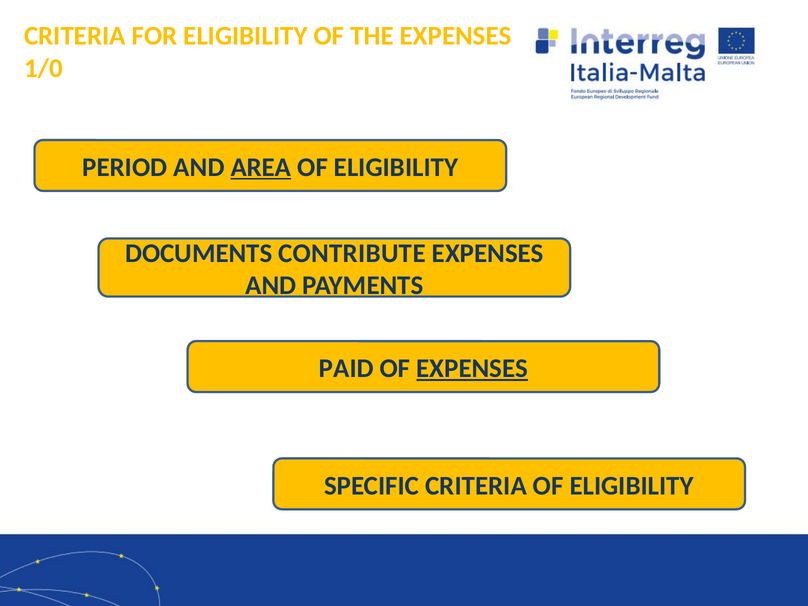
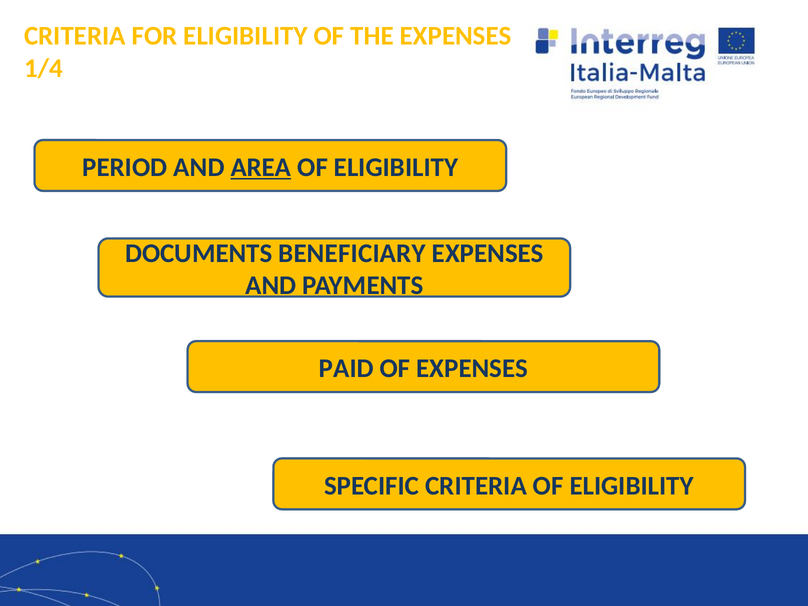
1/0: 1/0 -> 1/4
CONTRIBUTE: CONTRIBUTE -> BENEFICIARY
EXPENSES at (472, 368) underline: present -> none
